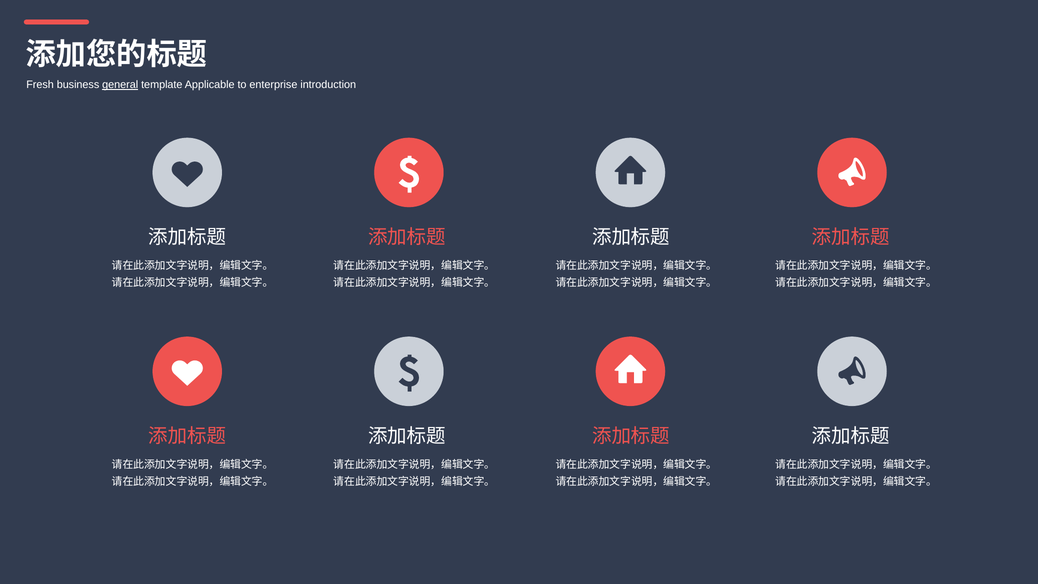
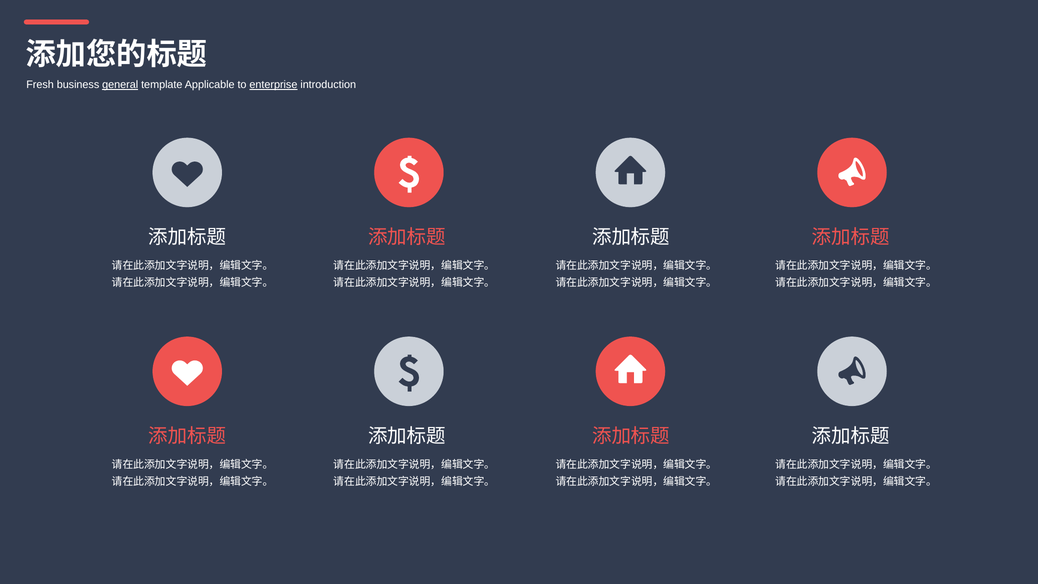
enterprise underline: none -> present
